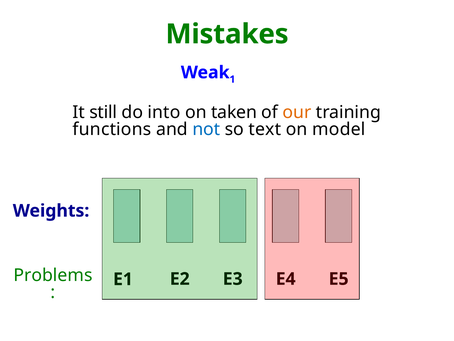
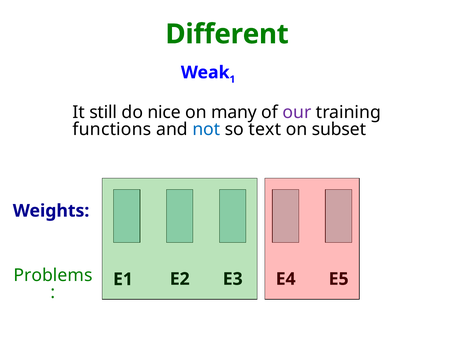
Mistakes: Mistakes -> Different
into: into -> nice
taken: taken -> many
our colour: orange -> purple
model: model -> subset
